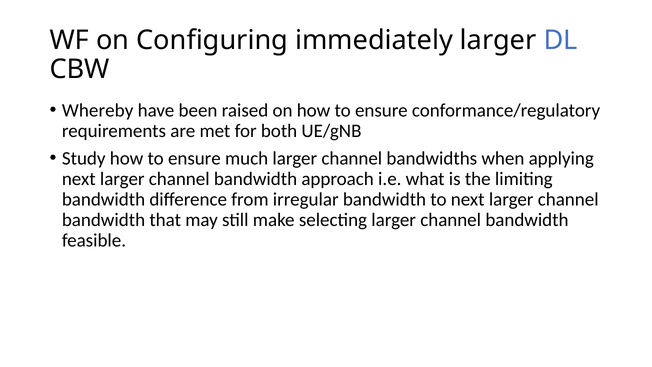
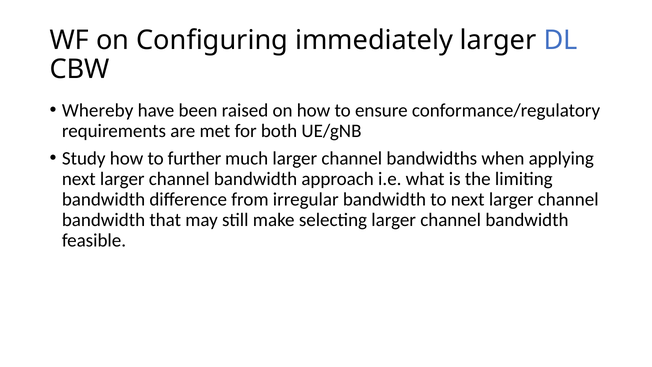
Study how to ensure: ensure -> further
